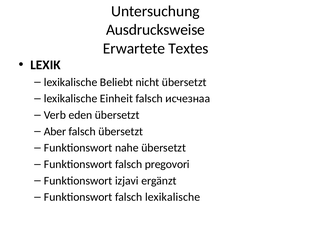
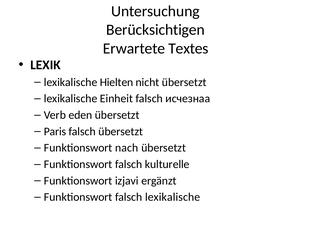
Ausdrucksweise: Ausdrucksweise -> Berücksichtigen
Beliebt: Beliebt -> Hielten
Aber: Aber -> Paris
nahe: nahe -> nach
pregovori: pregovori -> kulturelle
